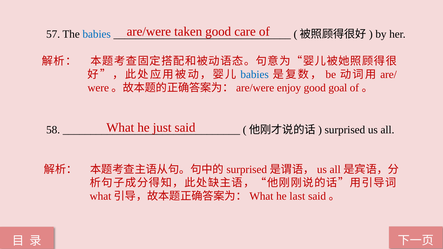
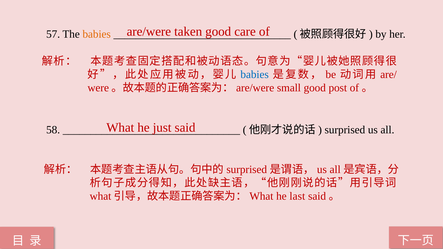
babies at (97, 34) colour: blue -> orange
enjoy: enjoy -> small
goal: goal -> post
